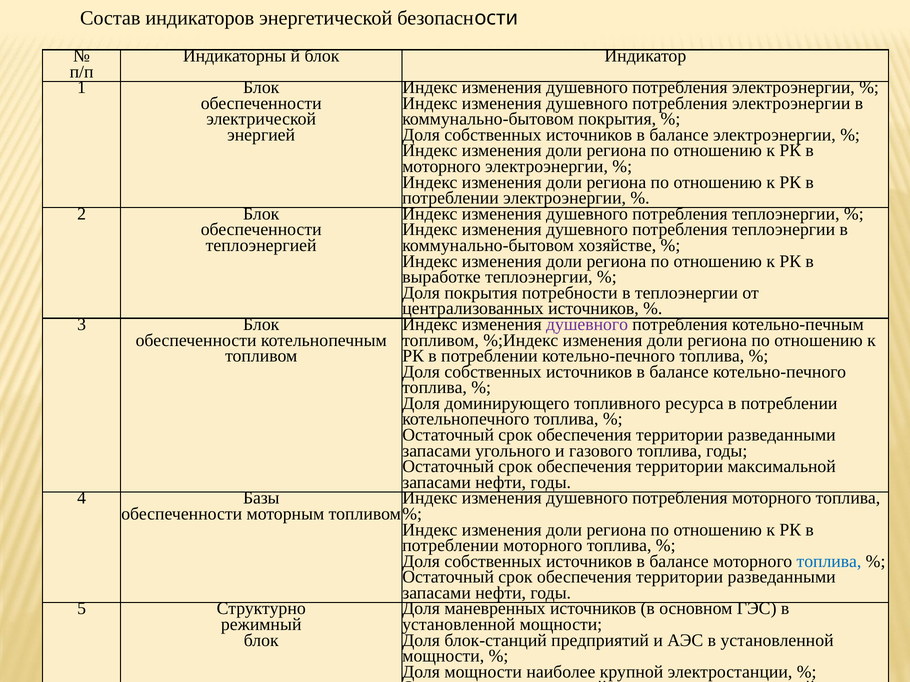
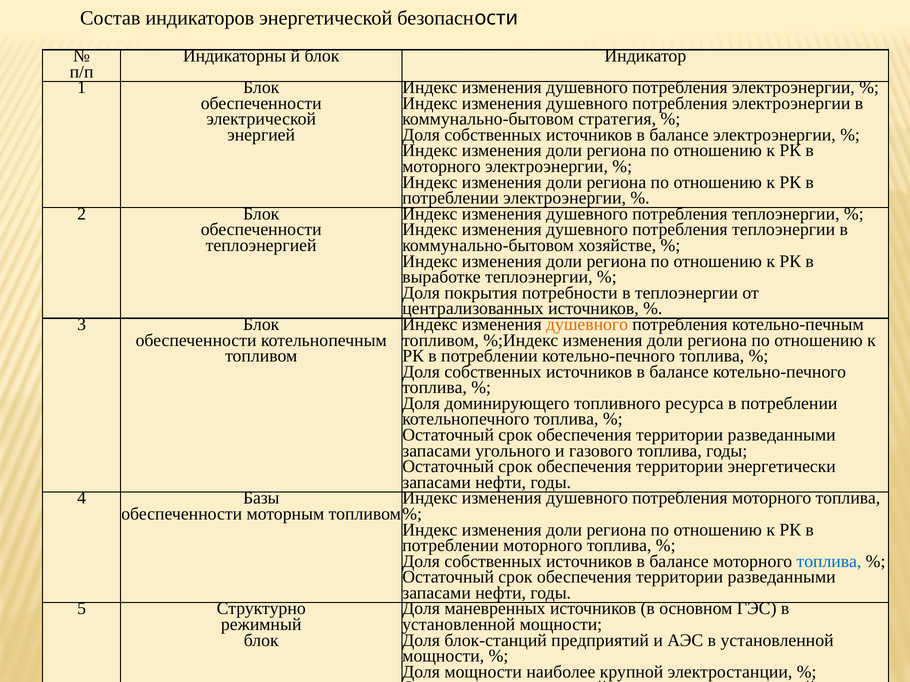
коммунально-бытовом покрытия: покрытия -> стратегия
душевного at (587, 325) colour: purple -> orange
территории максимальной: максимальной -> энергетически
